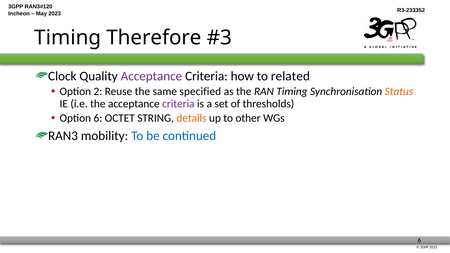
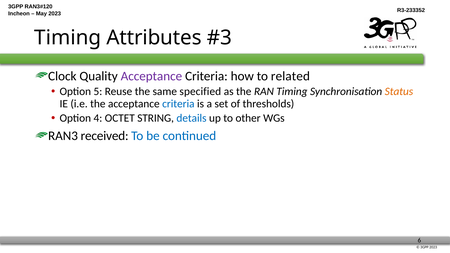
Therefore: Therefore -> Attributes
2: 2 -> 5
criteria at (178, 104) colour: purple -> blue
Option 6: 6 -> 4
details colour: orange -> blue
mobility: mobility -> received
